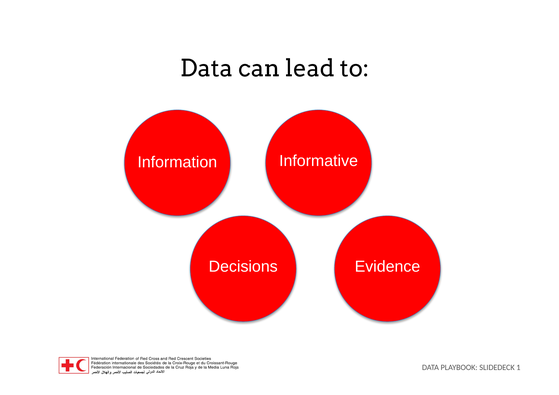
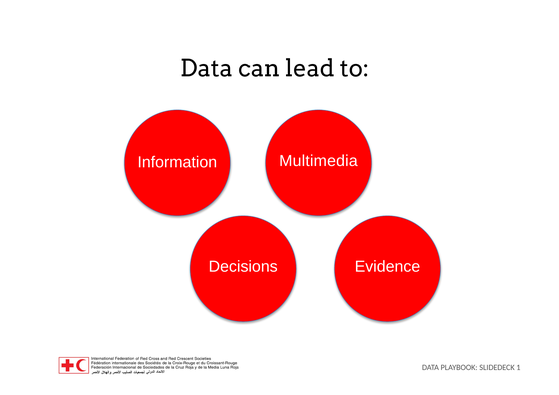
Informative: Informative -> Multimedia
